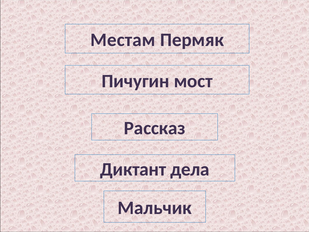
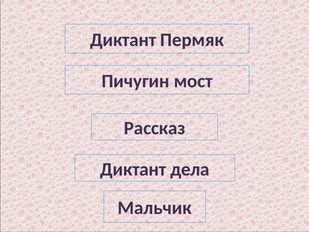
Местам at (123, 40): Местам -> Диктант
